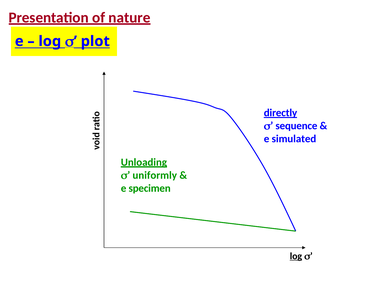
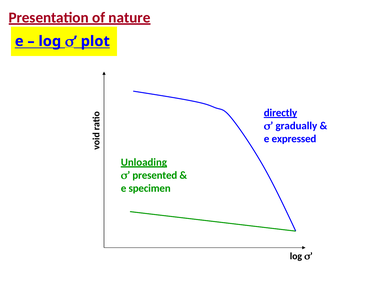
sequence: sequence -> gradually
simulated: simulated -> expressed
uniformly: uniformly -> presented
log at (296, 256) underline: present -> none
